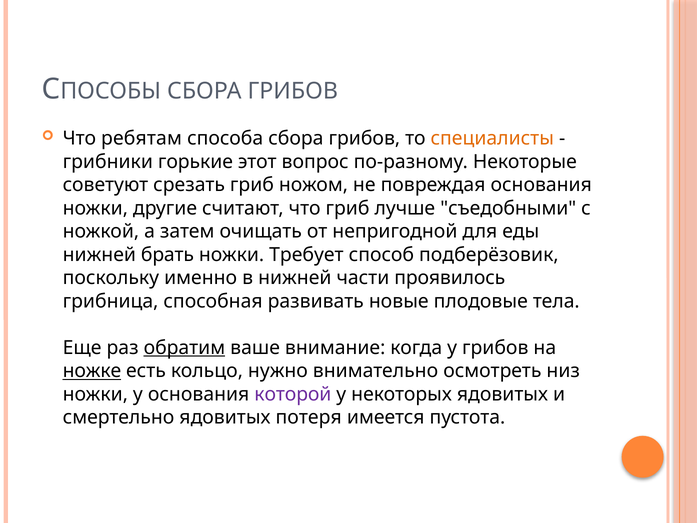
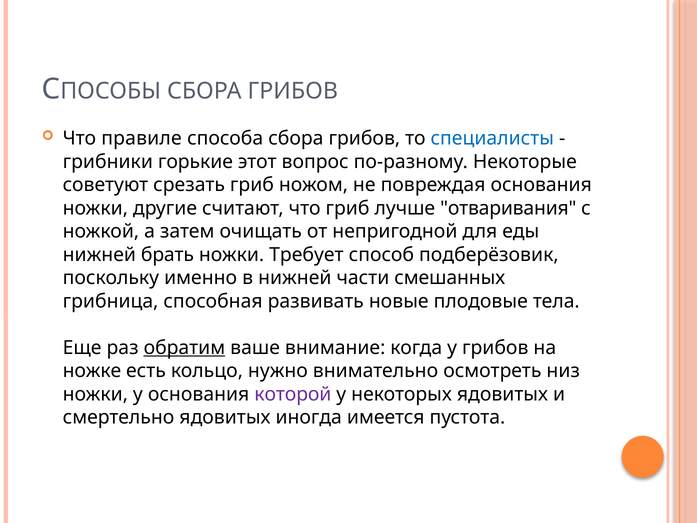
ребятам: ребятам -> правиле
специалисты colour: orange -> blue
съедобными: съедобными -> отваривания
проявилось: проявилось -> смешанных
ножке underline: present -> none
потеря: потеря -> иногда
